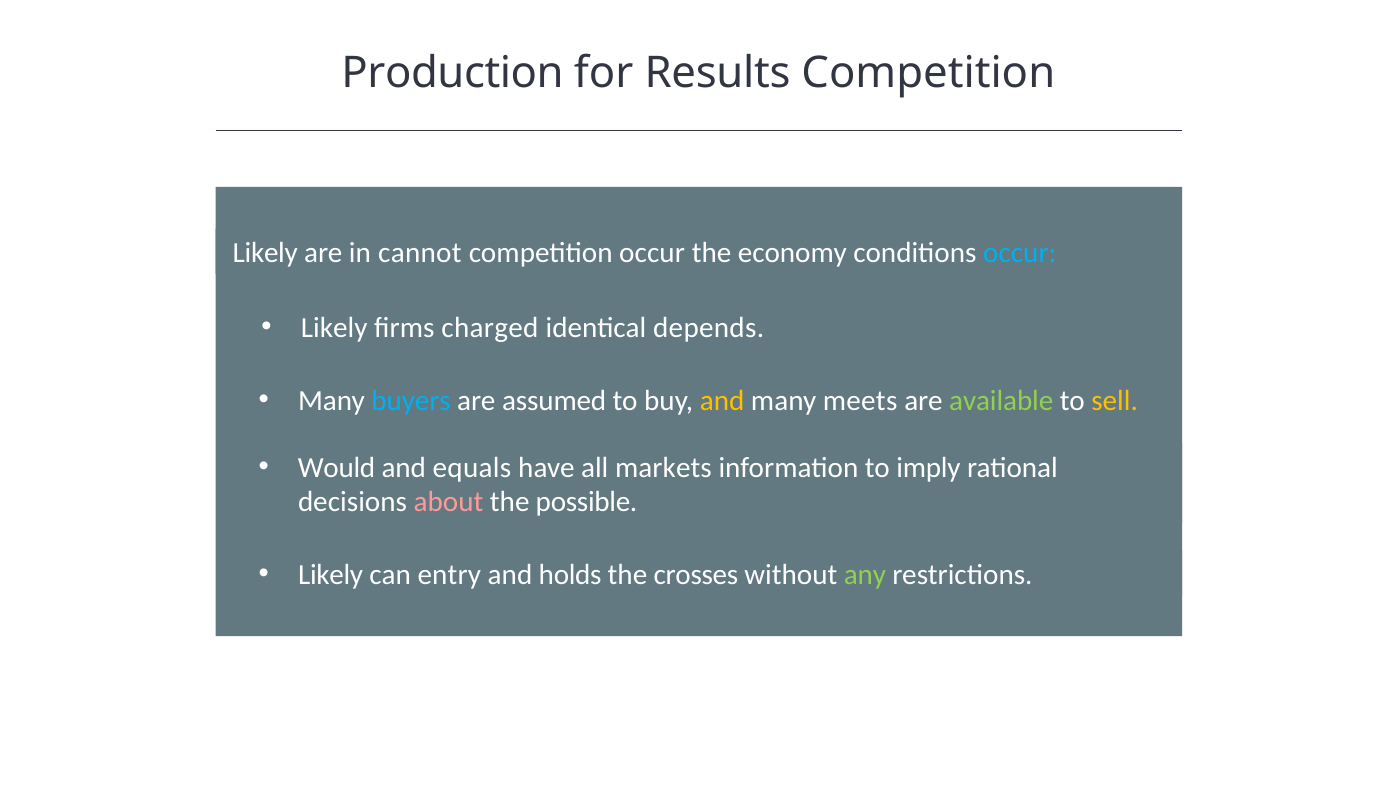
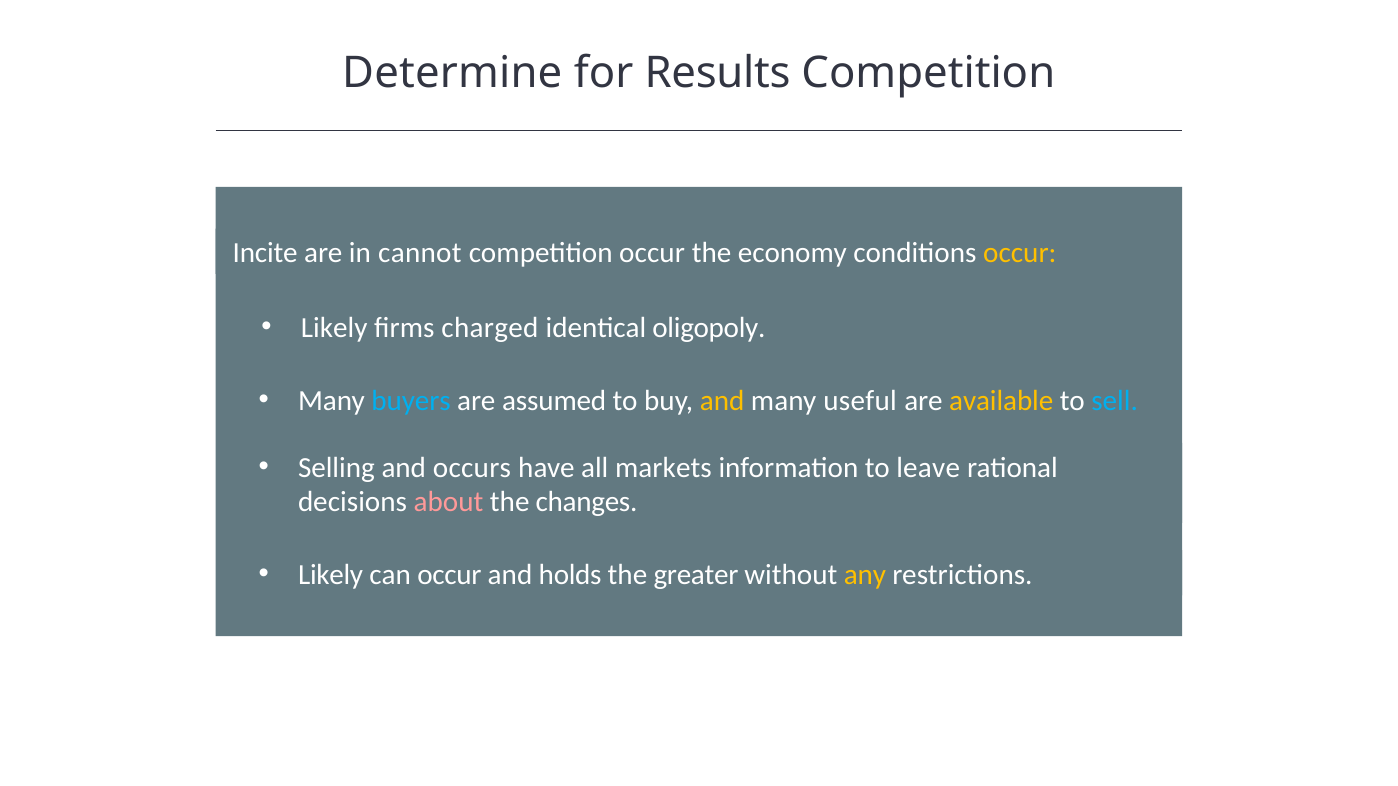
Production: Production -> Determine
Likely at (265, 253): Likely -> Incite
occur at (1020, 253) colour: light blue -> yellow
depends: depends -> oligopoly
meets: meets -> useful
available colour: light green -> yellow
sell colour: yellow -> light blue
Would: Would -> Selling
equals: equals -> occurs
imply: imply -> leave
possible: possible -> changes
can entry: entry -> occur
crosses: crosses -> greater
any colour: light green -> yellow
